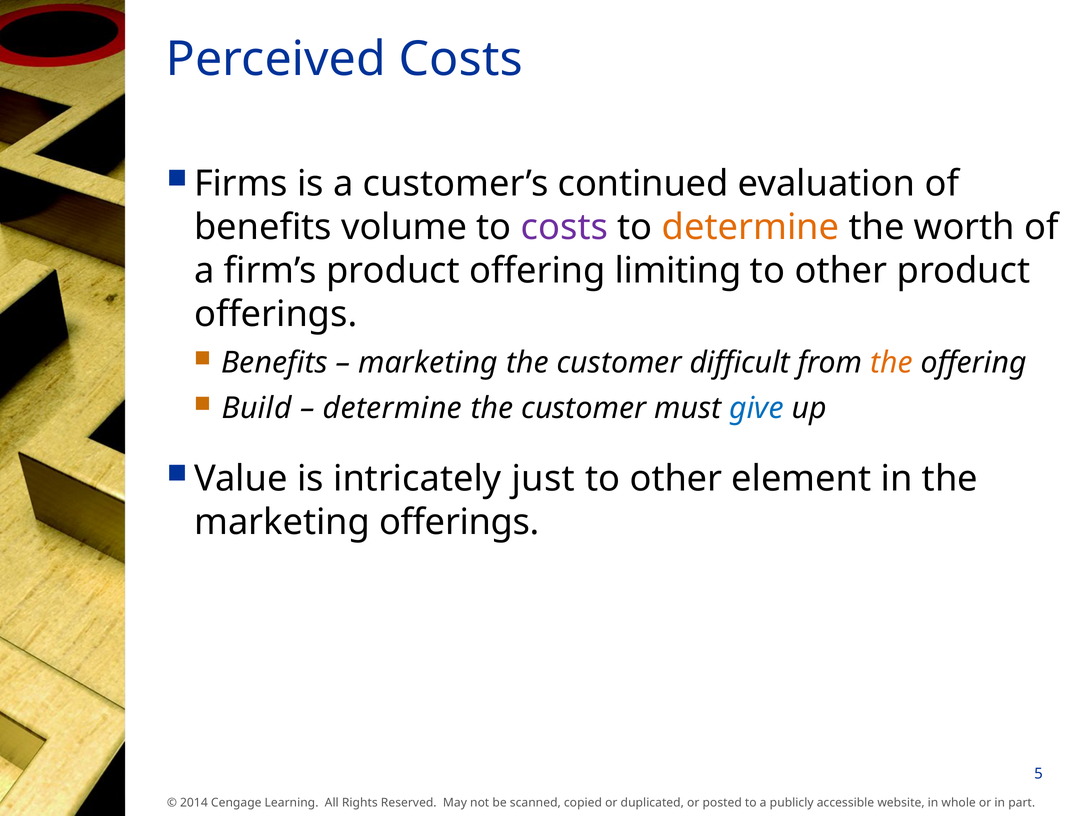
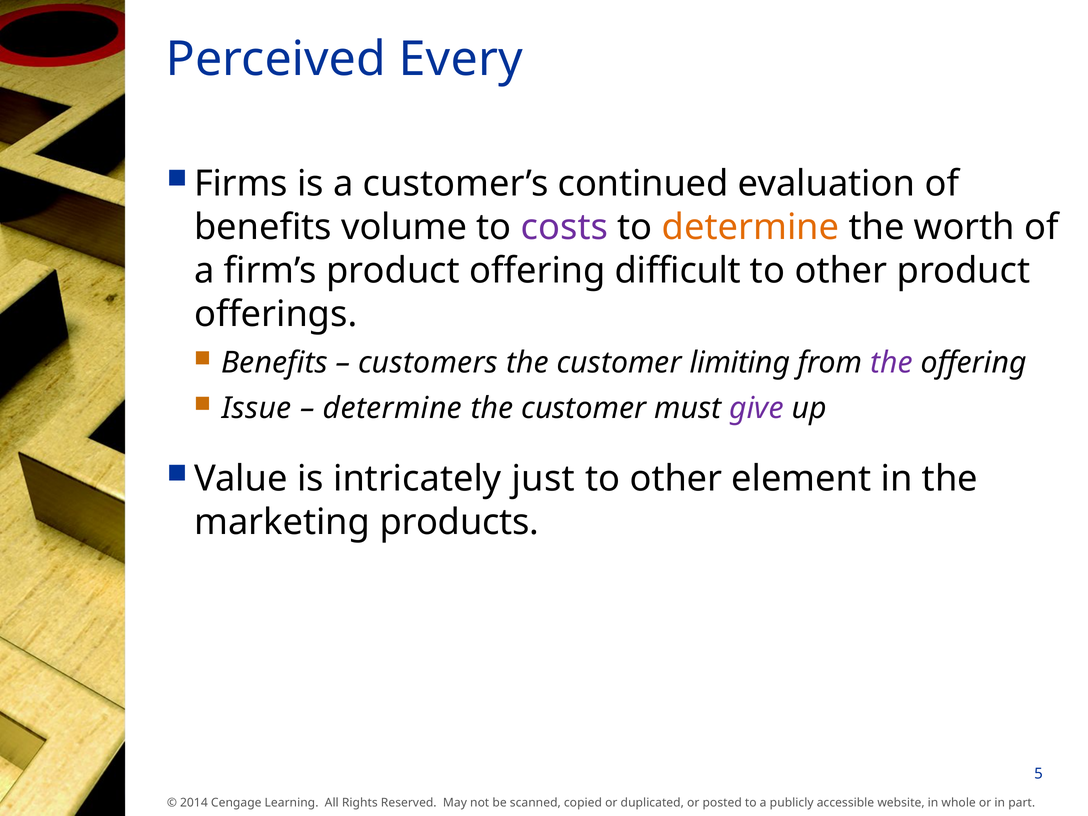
Perceived Costs: Costs -> Every
limiting: limiting -> difficult
marketing at (428, 363): marketing -> customers
difficult: difficult -> limiting
the at (891, 363) colour: orange -> purple
Build: Build -> Issue
give colour: blue -> purple
marketing offerings: offerings -> products
